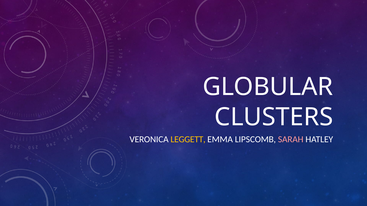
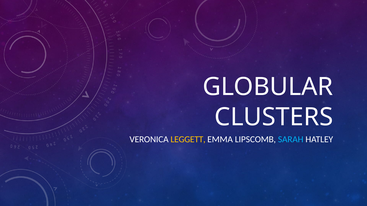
SARAH colour: pink -> light blue
